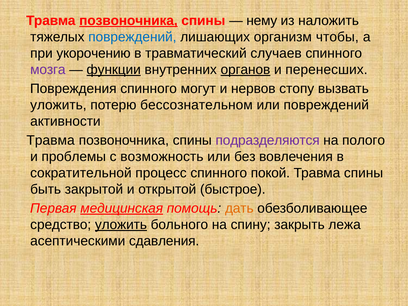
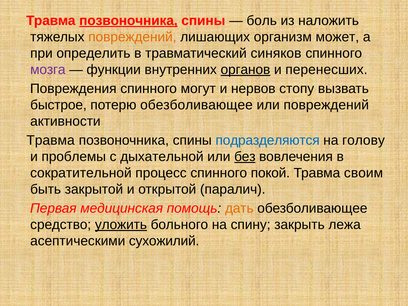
нему: нему -> боль
повреждений at (132, 37) colour: blue -> orange
чтобы: чтобы -> может
укорочению: укорочению -> определить
случаев: случаев -> синяков
функции underline: present -> none
уложить at (58, 105): уложить -> быстрое
потерю бессознательном: бессознательном -> обезболивающее
подразделяются colour: purple -> blue
полого: полого -> голову
возможность: возможность -> дыхательной
без underline: none -> present
Травма спины: спины -> своим
быстрое: быстрое -> паралич
медицинская underline: present -> none
сдавления: сдавления -> сухожилий
